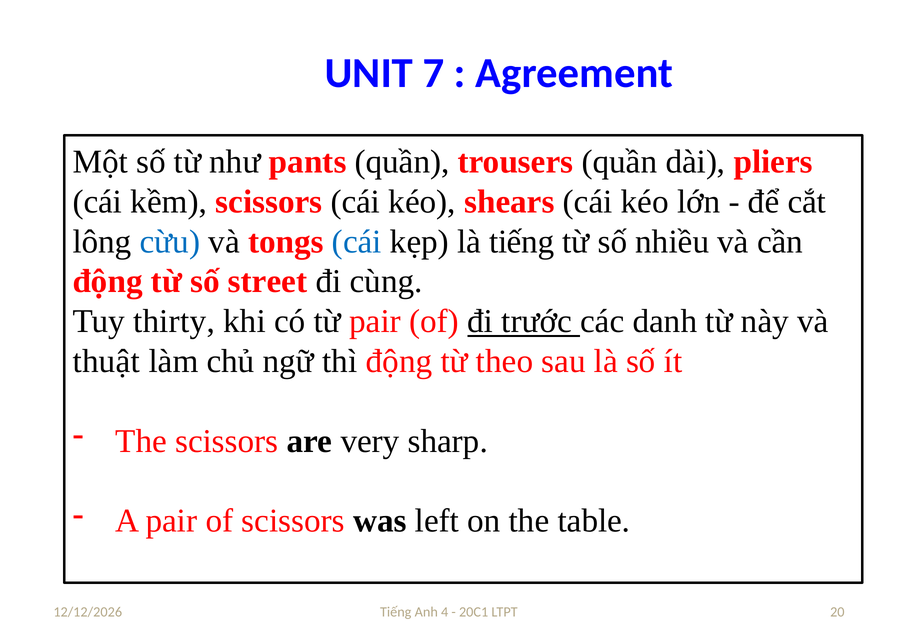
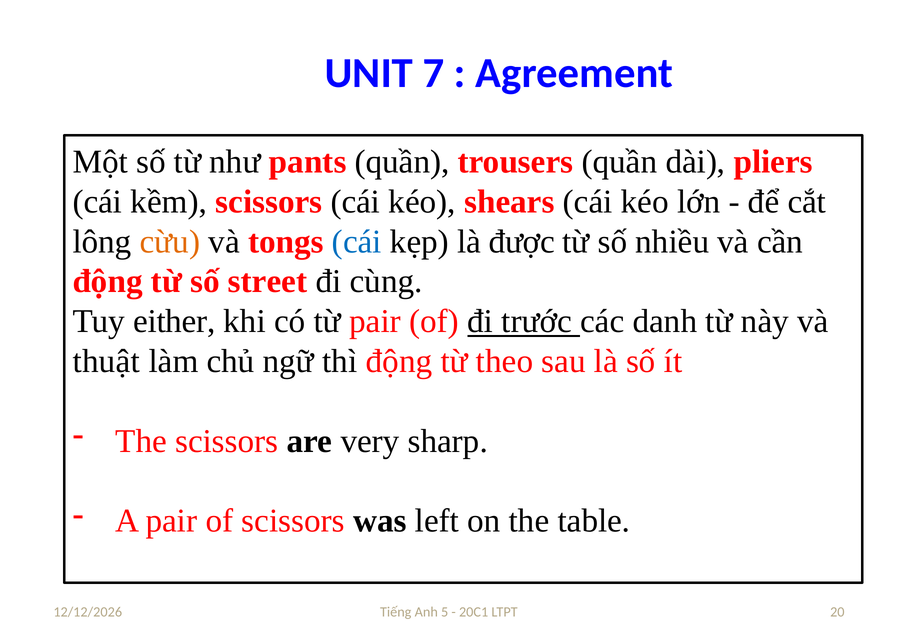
cừu colour: blue -> orange
là tiếng: tiếng -> được
thirty: thirty -> either
4: 4 -> 5
